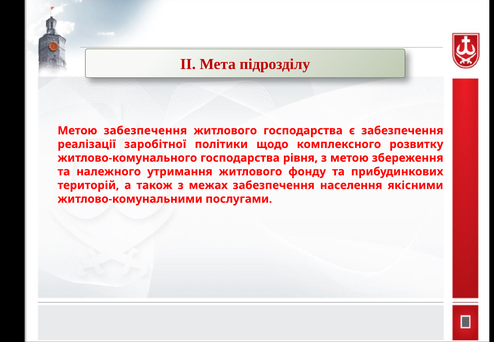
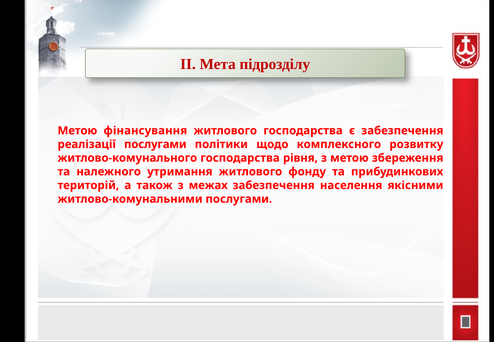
Метою забезпечення: забезпечення -> фінансування
реалізації заробітної: заробітної -> послугами
